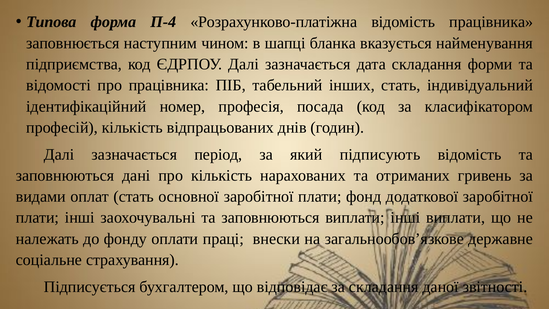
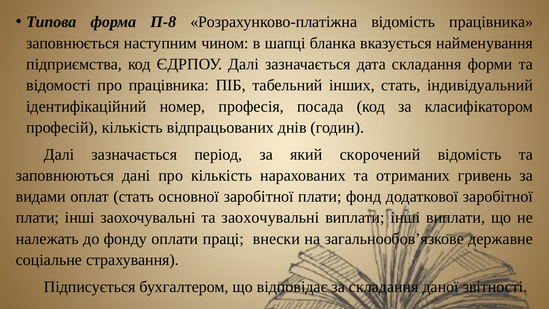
П-4: П-4 -> П-8
підписують: підписують -> скорочений
заохочувальні та заповнюються: заповнюються -> заохочувальні
